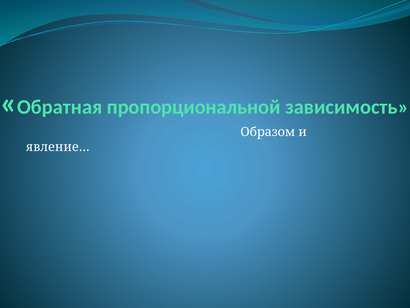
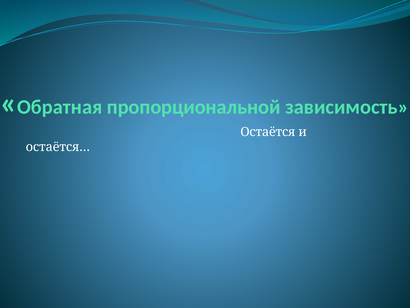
Образом: Образом -> Остаётся
явление…: явление… -> остаётся…
